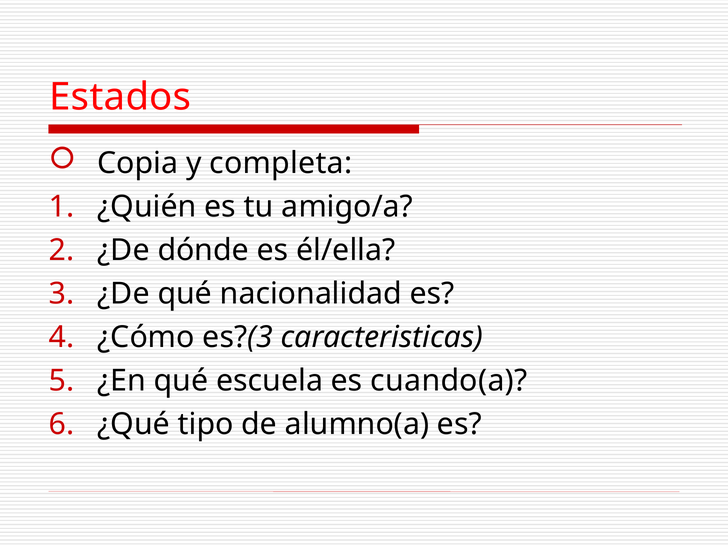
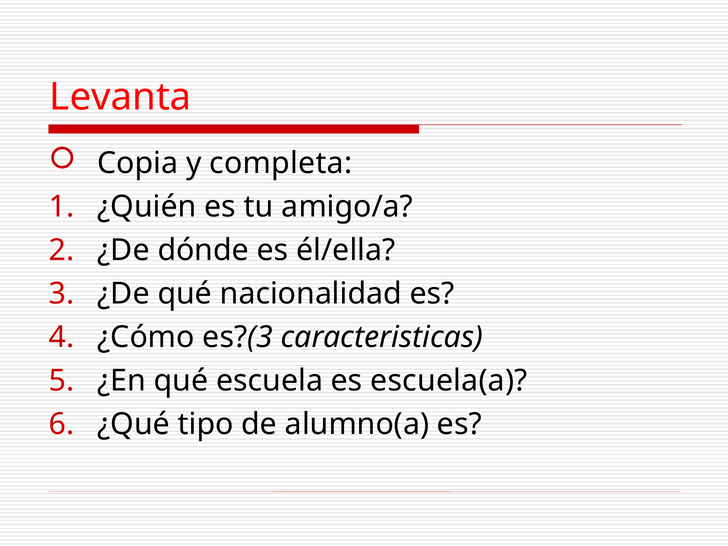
Estados: Estados -> Levanta
cuando(a: cuando(a -> escuela(a
